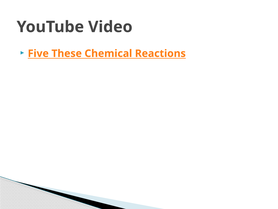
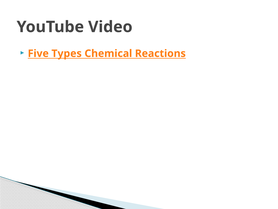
These: These -> Types
